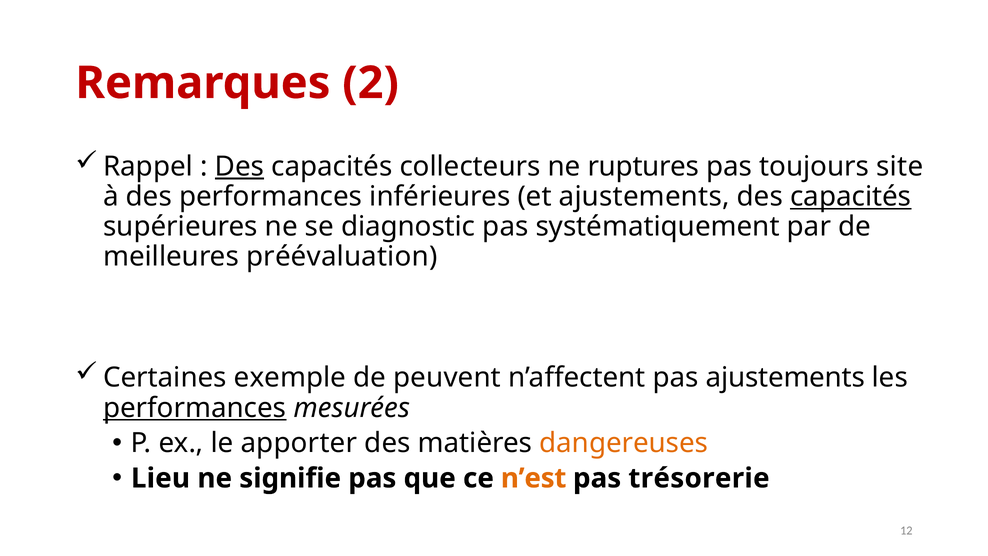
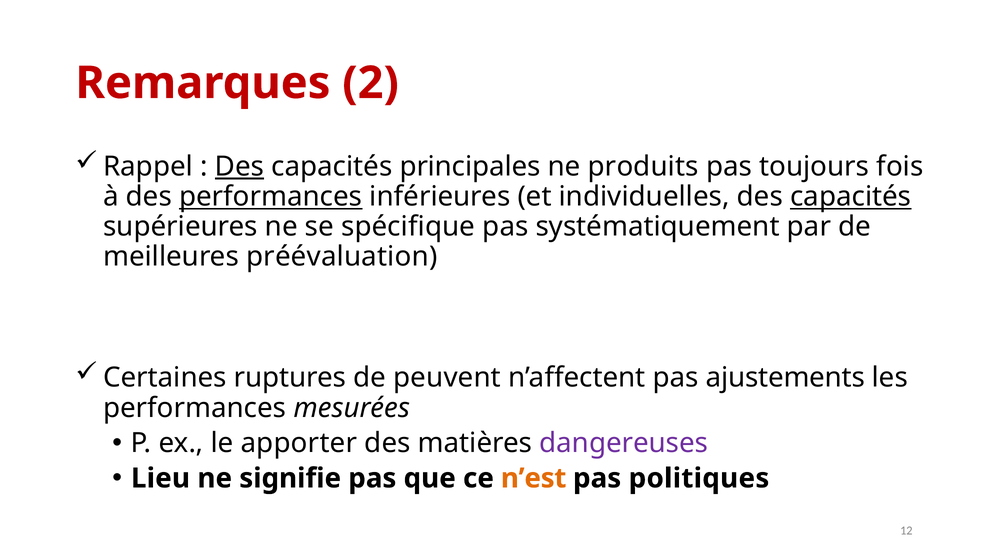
collecteurs: collecteurs -> principales
ruptures: ruptures -> produits
site: site -> fois
performances at (271, 197) underline: none -> present
et ajustements: ajustements -> individuelles
diagnostic: diagnostic -> spécifique
exemple: exemple -> ruptures
performances at (195, 408) underline: present -> none
dangereuses colour: orange -> purple
trésorerie: trésorerie -> politiques
